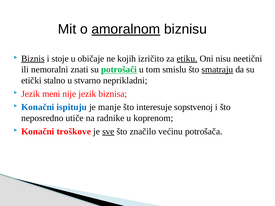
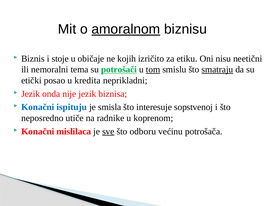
Biznis underline: present -> none
etiku underline: present -> none
znati: znati -> tema
tom underline: none -> present
stalno: stalno -> posao
stvarno: stvarno -> kredita
meni: meni -> onda
manje: manje -> smisla
troškove: troškove -> mislilaca
značilo: značilo -> odboru
